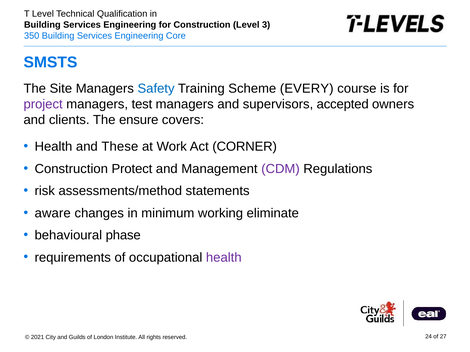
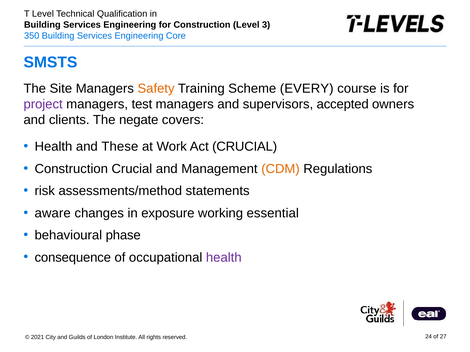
Safety colour: blue -> orange
ensure: ensure -> negate
Act CORNER: CORNER -> CRUCIAL
Construction Protect: Protect -> Crucial
CDM colour: purple -> orange
minimum: minimum -> exposure
eliminate: eliminate -> essential
requirements: requirements -> consequence
